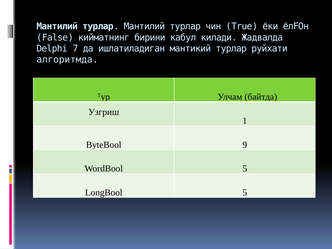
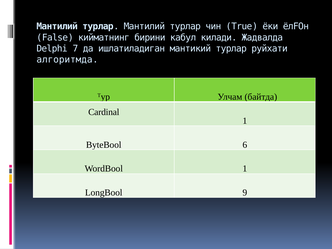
Узгриш: Узгриш -> Cardinal
9: 9 -> 6
WordBool 5: 5 -> 1
LongBool 5: 5 -> 9
